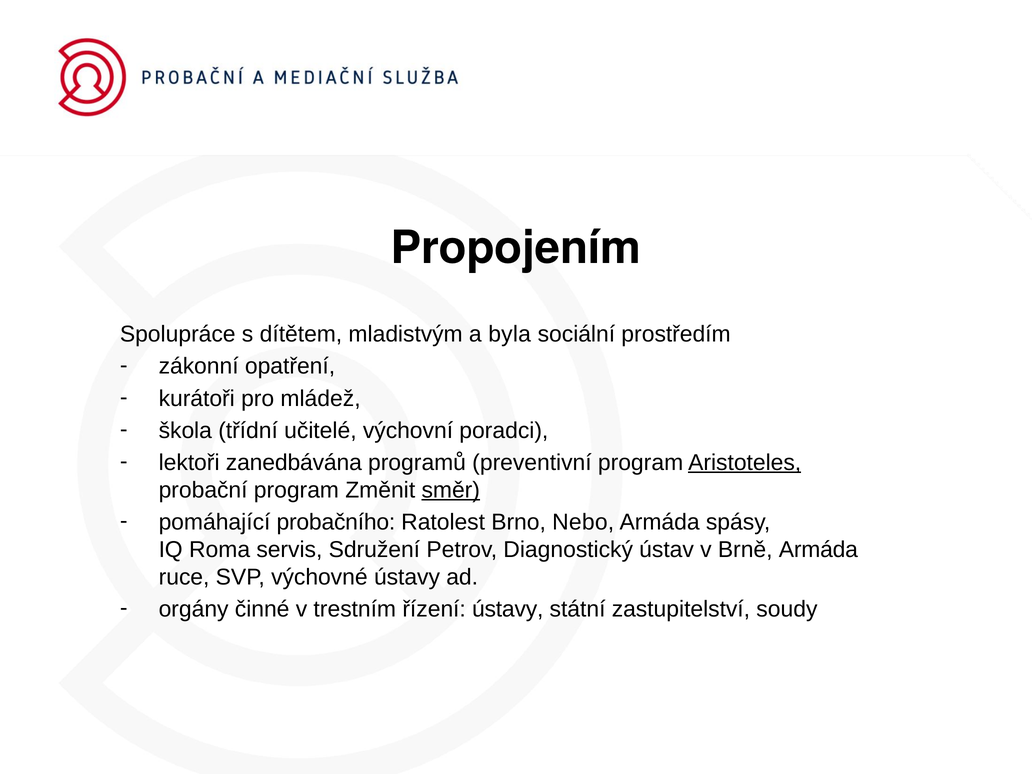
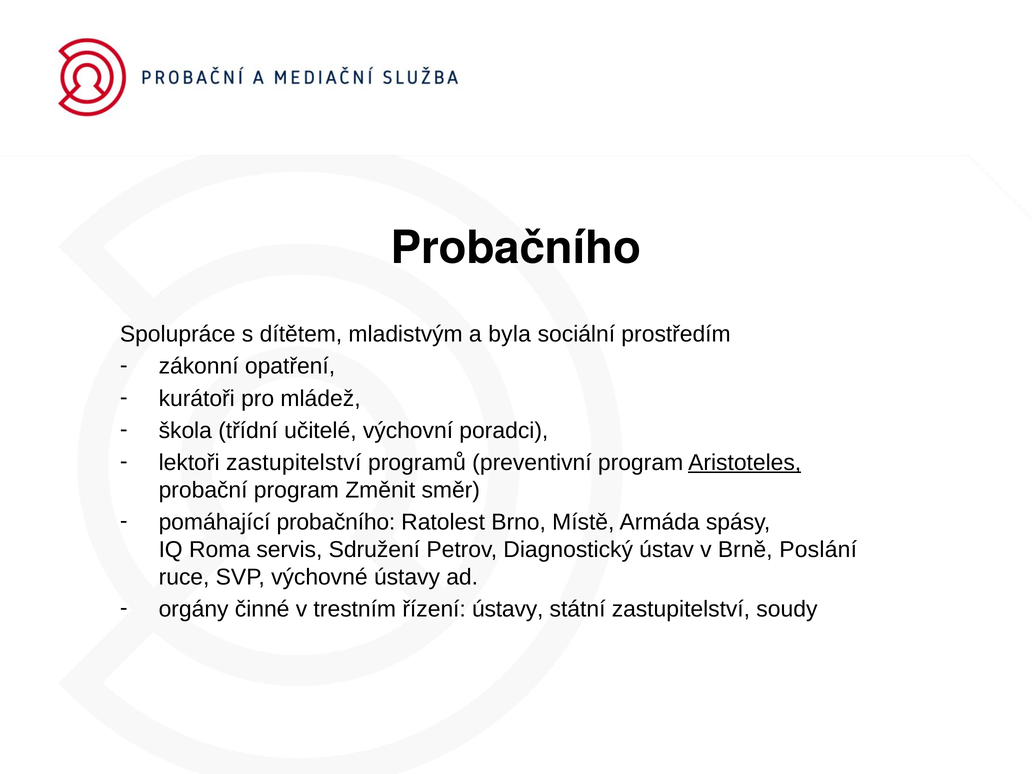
Propojením at (516, 248): Propojením -> Probačního
lektoři zanedbávána: zanedbávána -> zastupitelství
směr underline: present -> none
Nebo: Nebo -> Místě
Brně Armáda: Armáda -> Poslání
